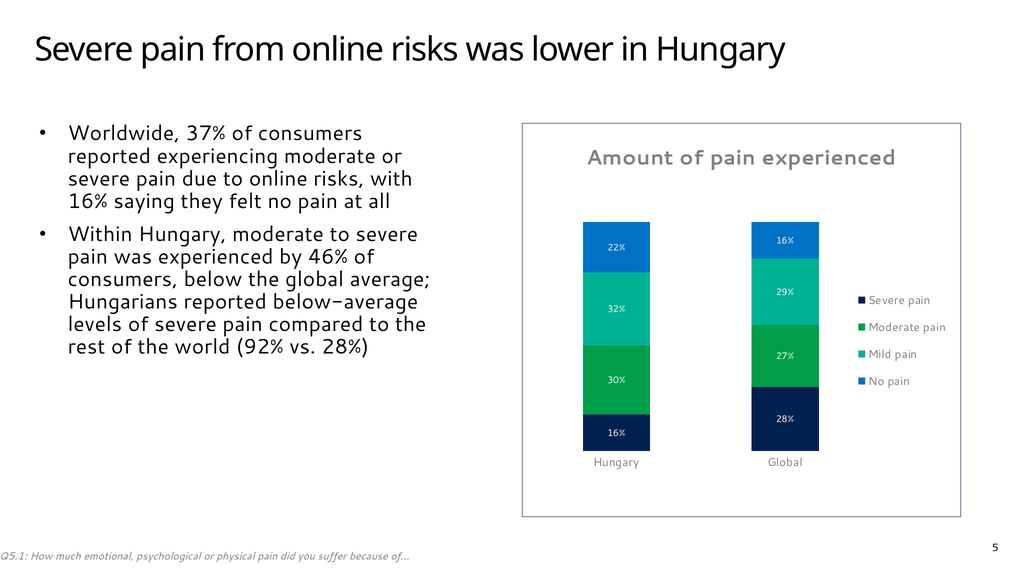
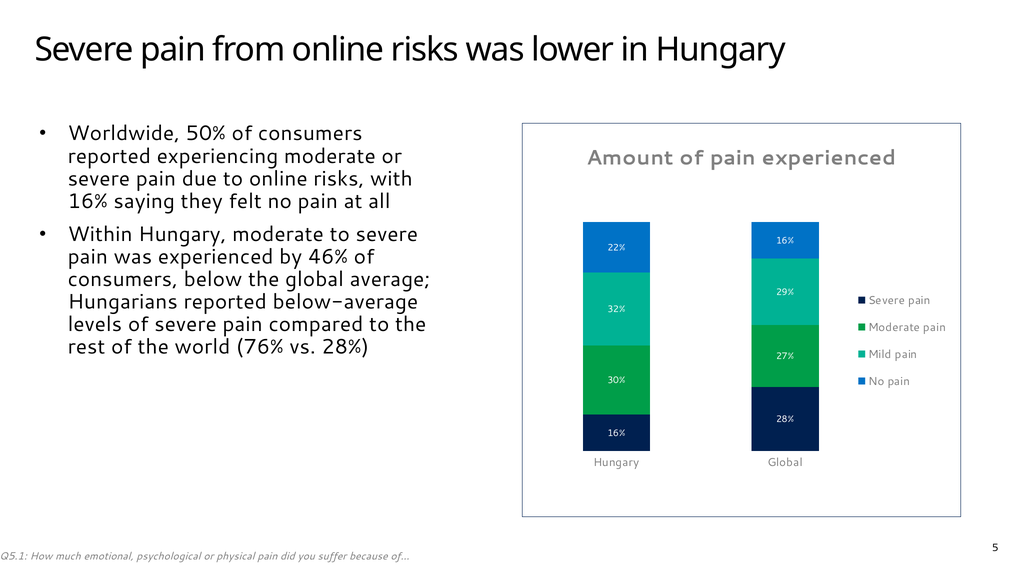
37%: 37% -> 50%
92%: 92% -> 76%
